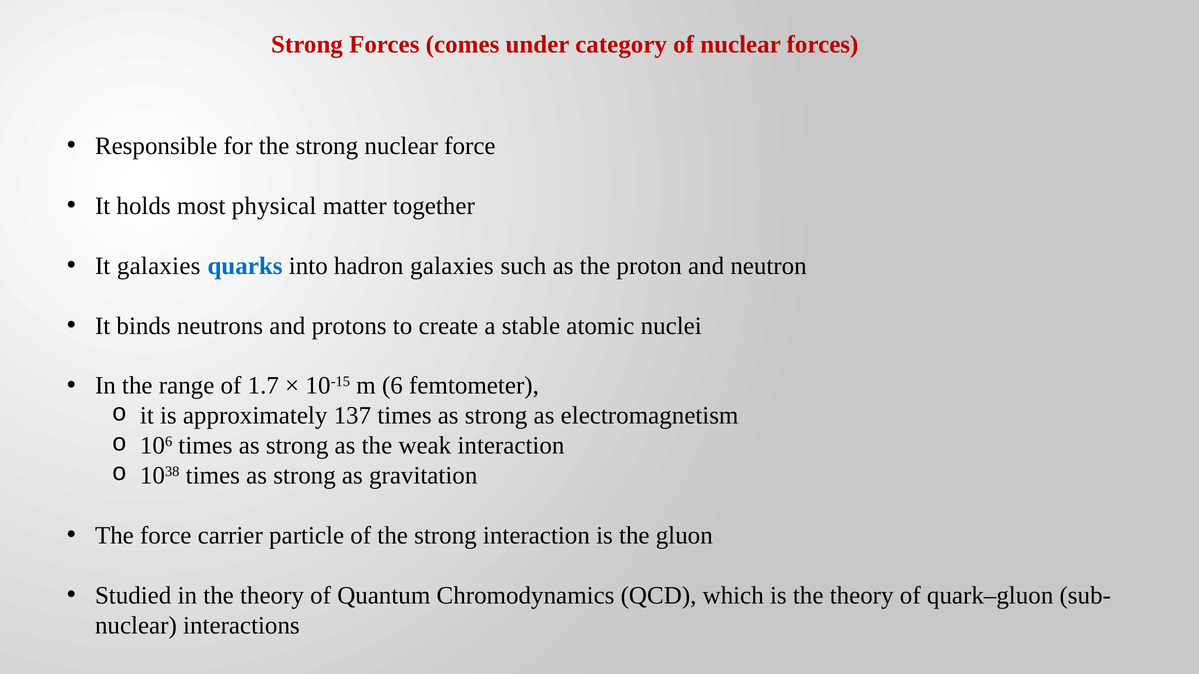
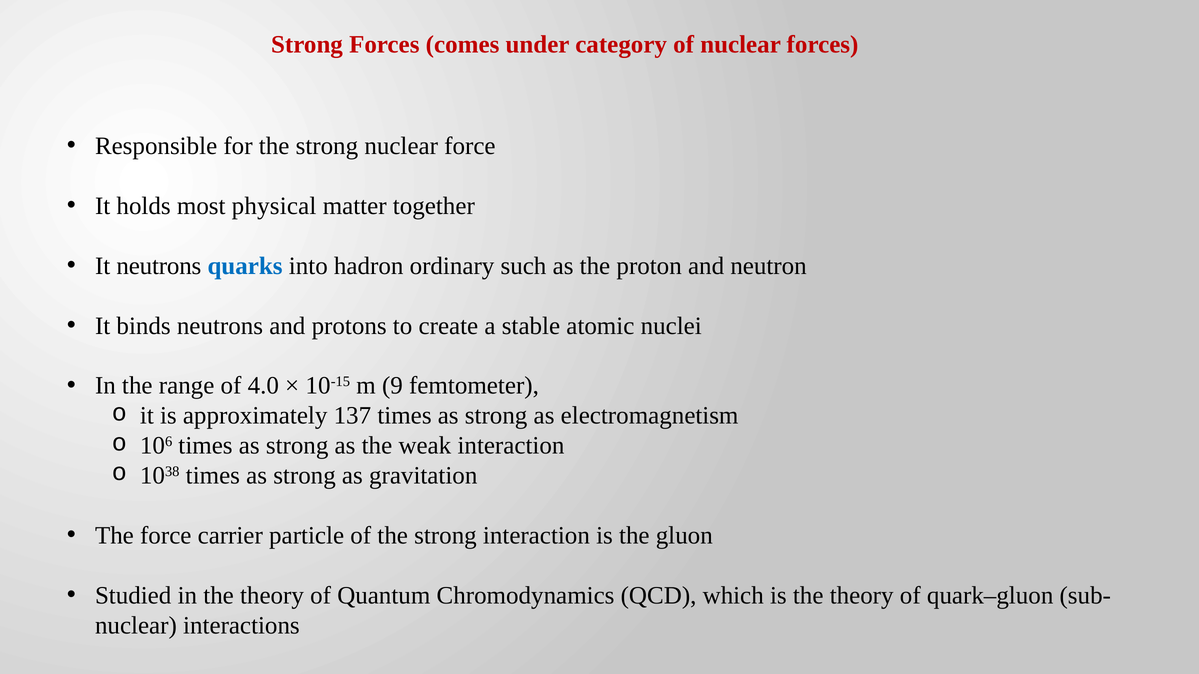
It galaxies: galaxies -> neutrons
hadron galaxies: galaxies -> ordinary
1.7: 1.7 -> 4.0
6: 6 -> 9
